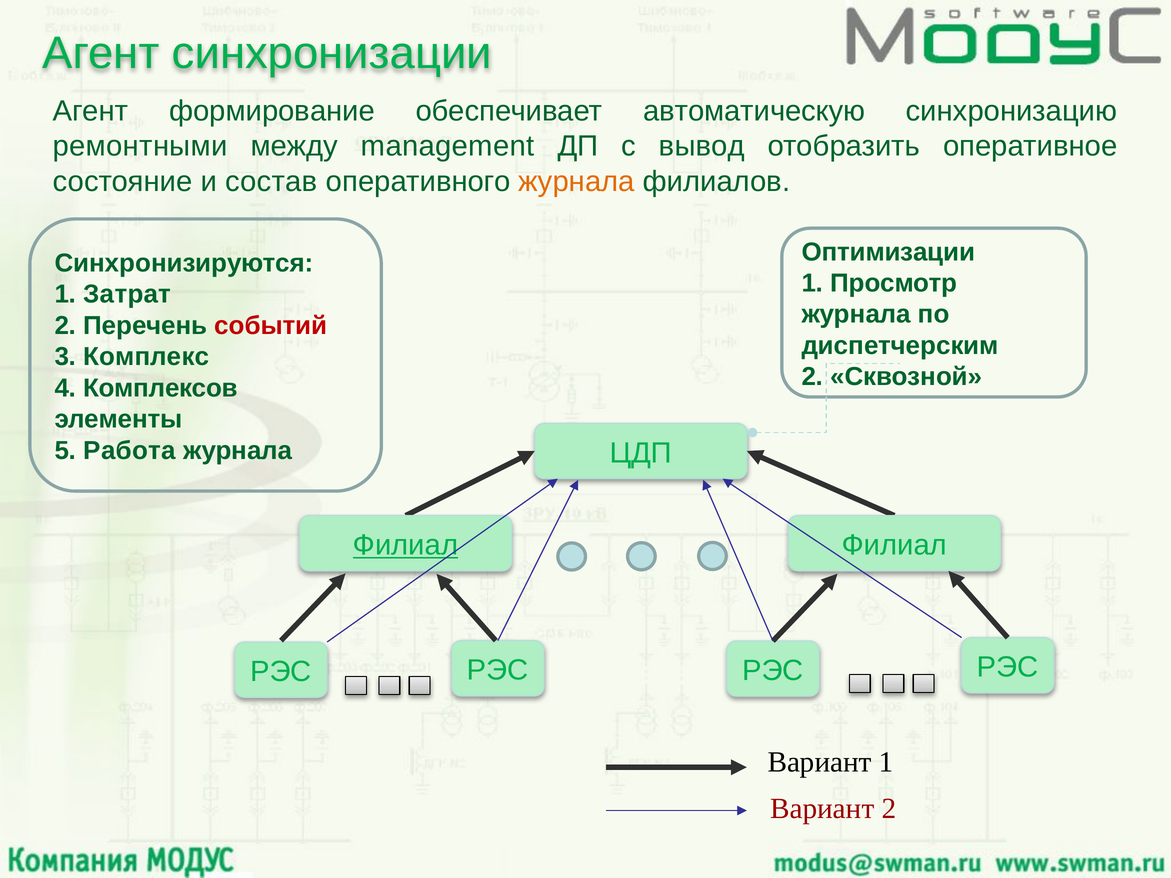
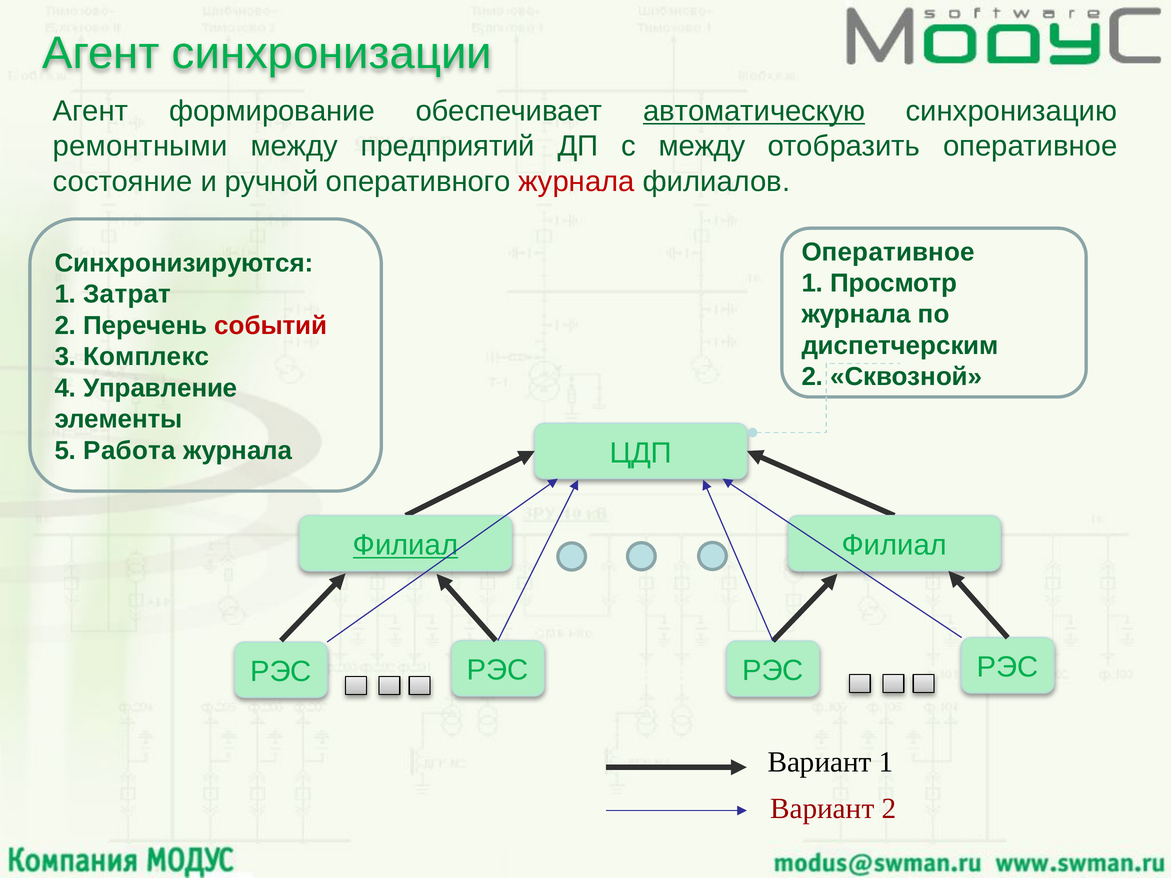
автоматическую underline: none -> present
management: management -> предприятий
с вывод: вывод -> между
состав: состав -> ручной
журнала at (577, 181) colour: orange -> red
Оптимизации at (888, 252): Оптимизации -> Оперативное
Комплексов: Комплексов -> Управление
